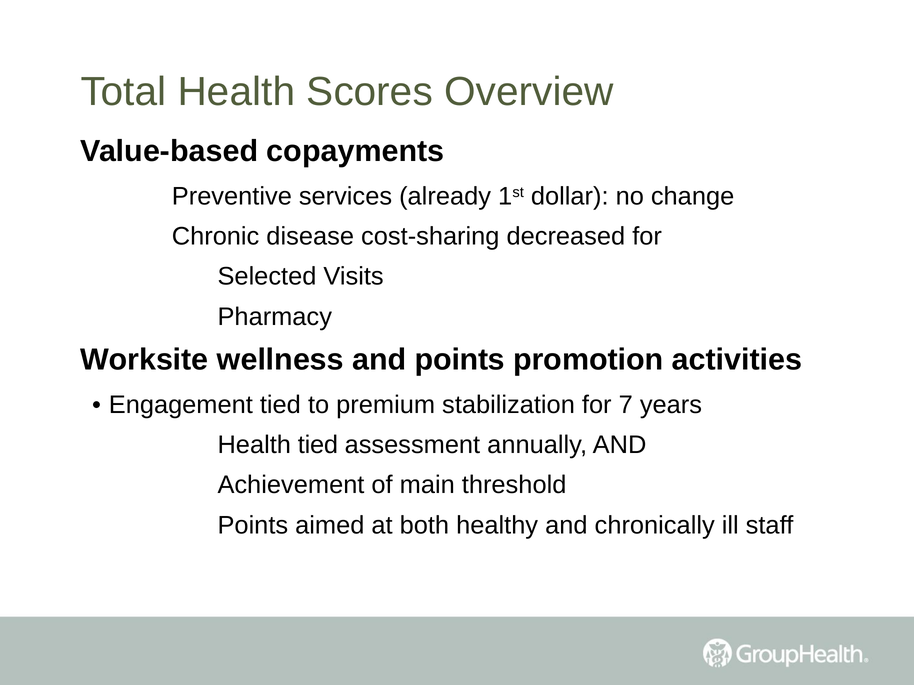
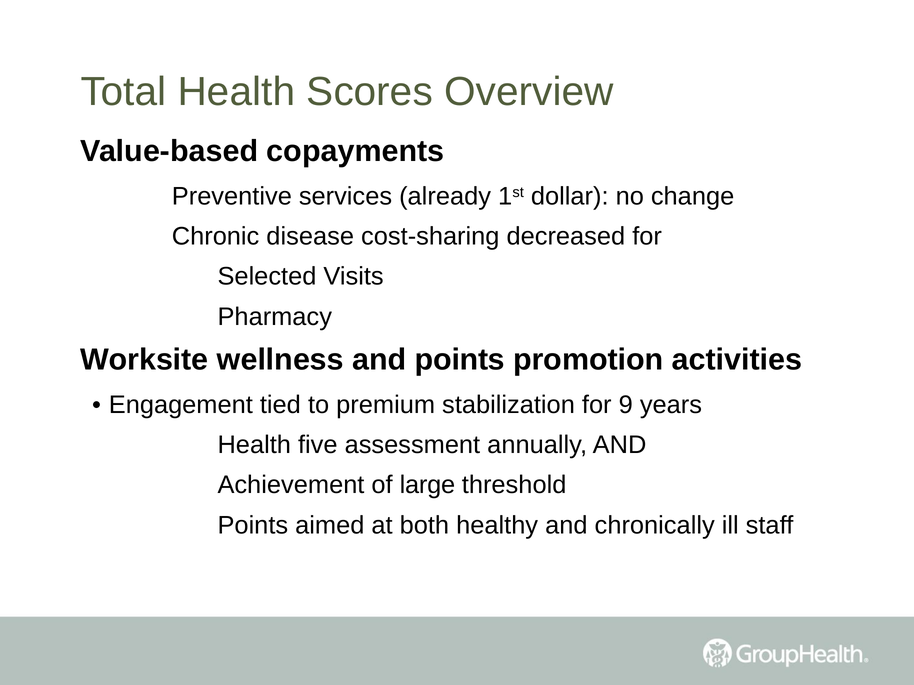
7: 7 -> 9
Health tied: tied -> five
main: main -> large
